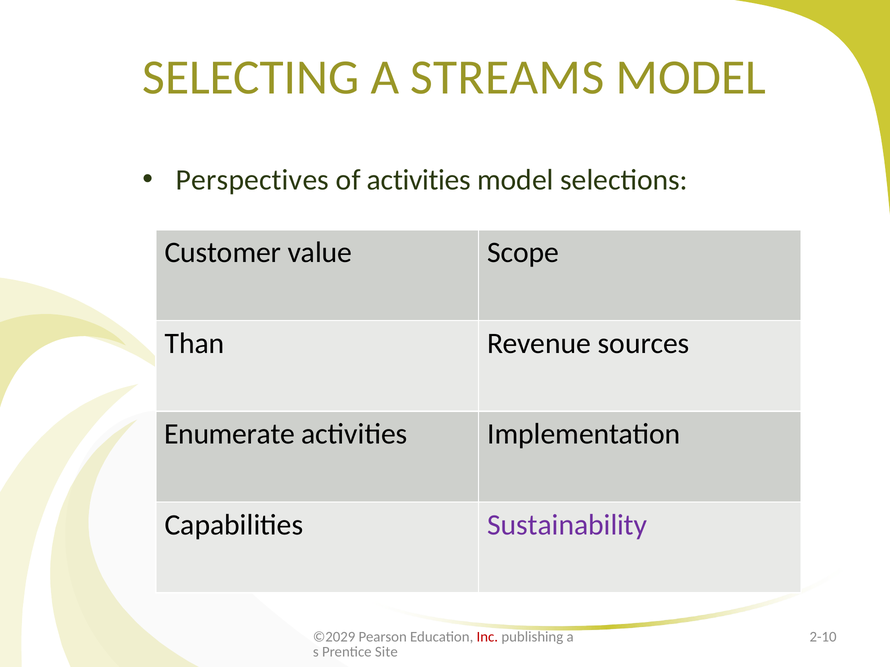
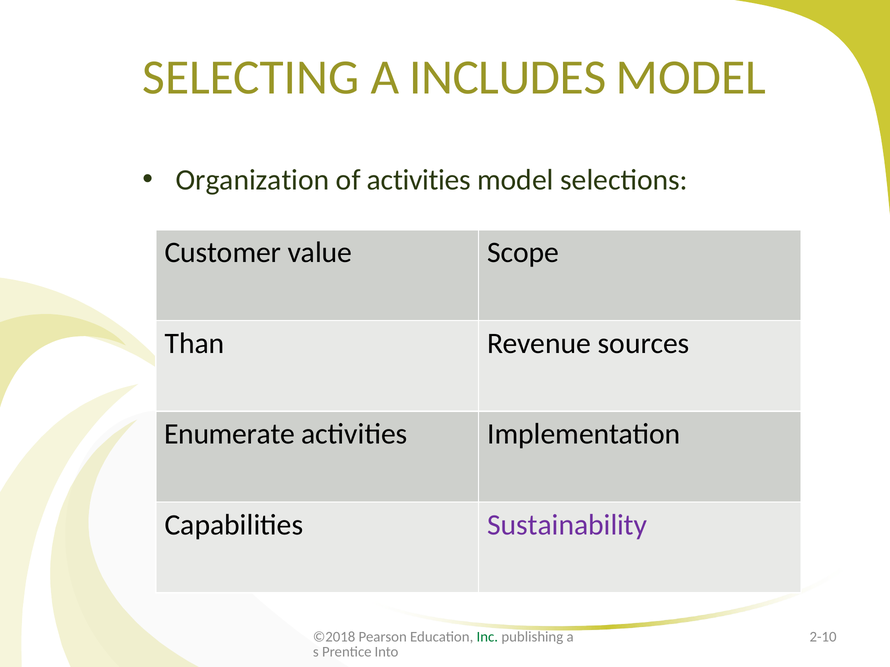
STREAMS: STREAMS -> INCLUDES
Perspectives: Perspectives -> Organization
©2029: ©2029 -> ©2018
Inc colour: red -> green
Site: Site -> Into
